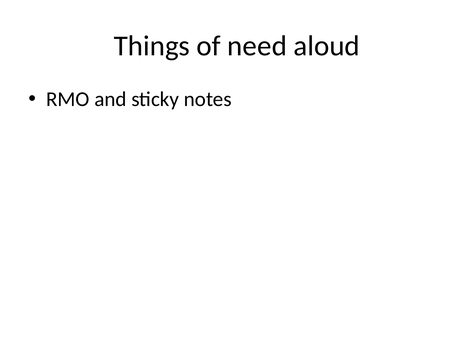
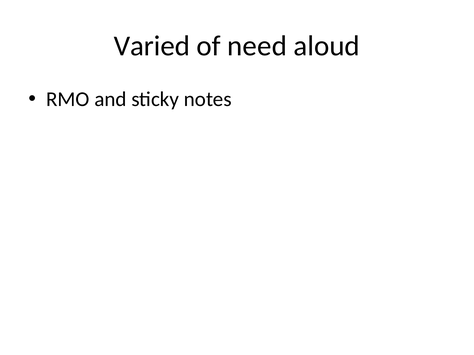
Things: Things -> Varied
